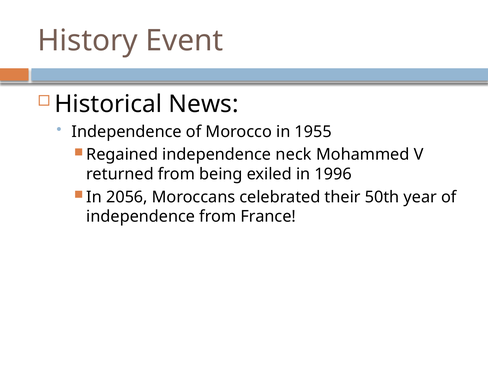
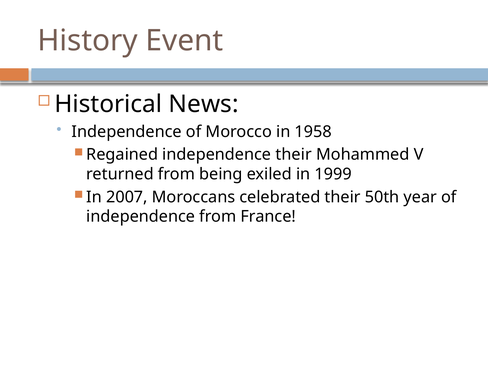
1955: 1955 -> 1958
independence neck: neck -> their
1996: 1996 -> 1999
2056: 2056 -> 2007
